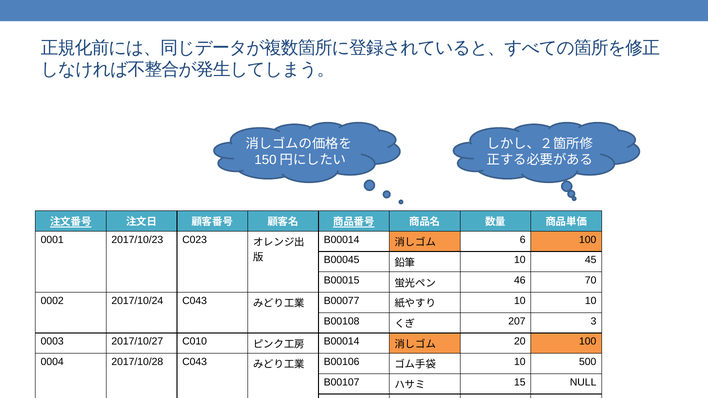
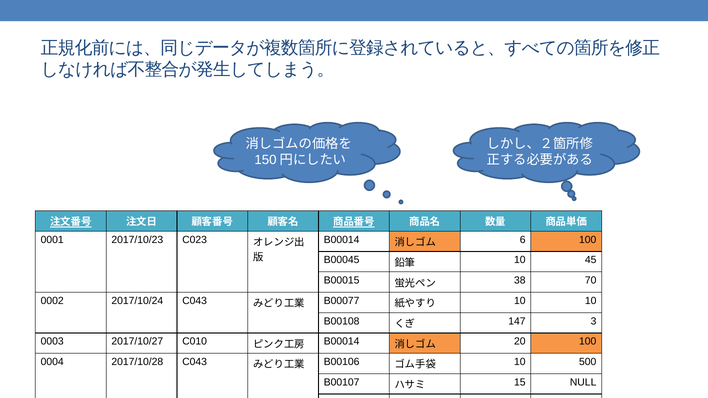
46: 46 -> 38
207: 207 -> 147
